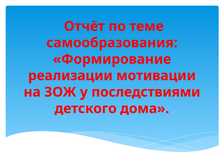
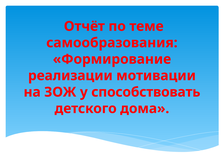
последствиями: последствиями -> способствовать
